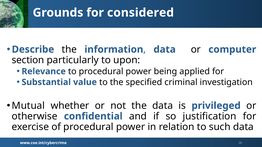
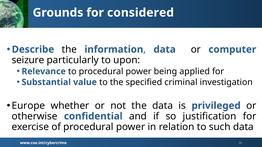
section: section -> seizure
Mutual: Mutual -> Europe
